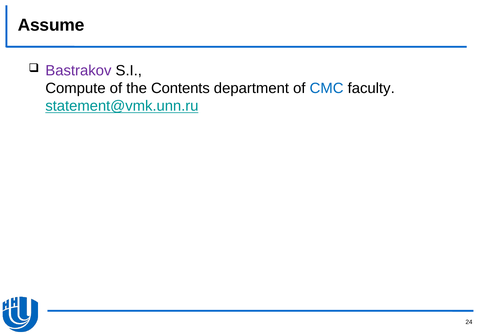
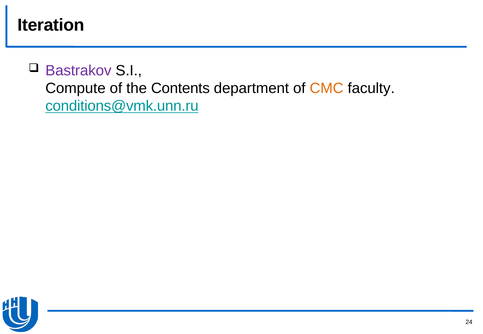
Assume: Assume -> Iteration
CMC colour: blue -> orange
statement@vmk.unn.ru: statement@vmk.unn.ru -> conditions@vmk.unn.ru
